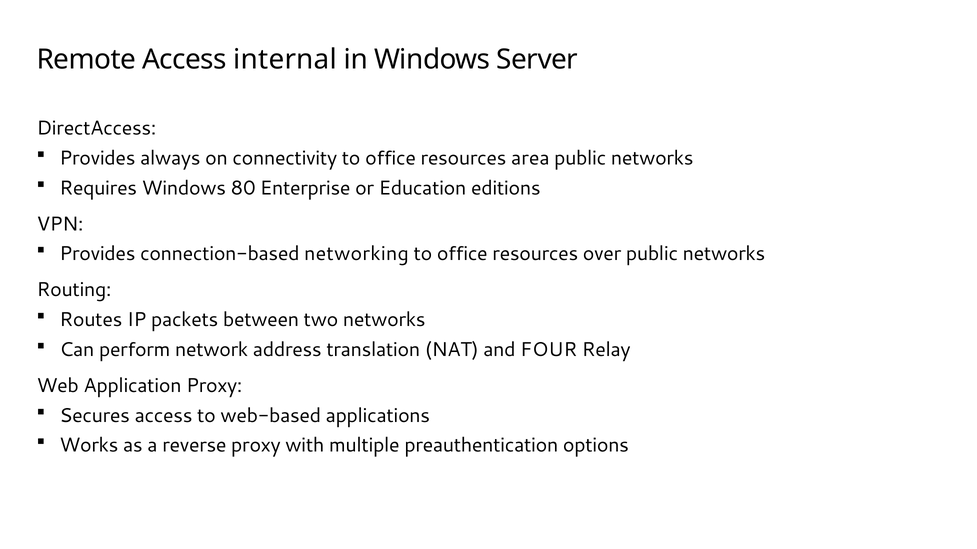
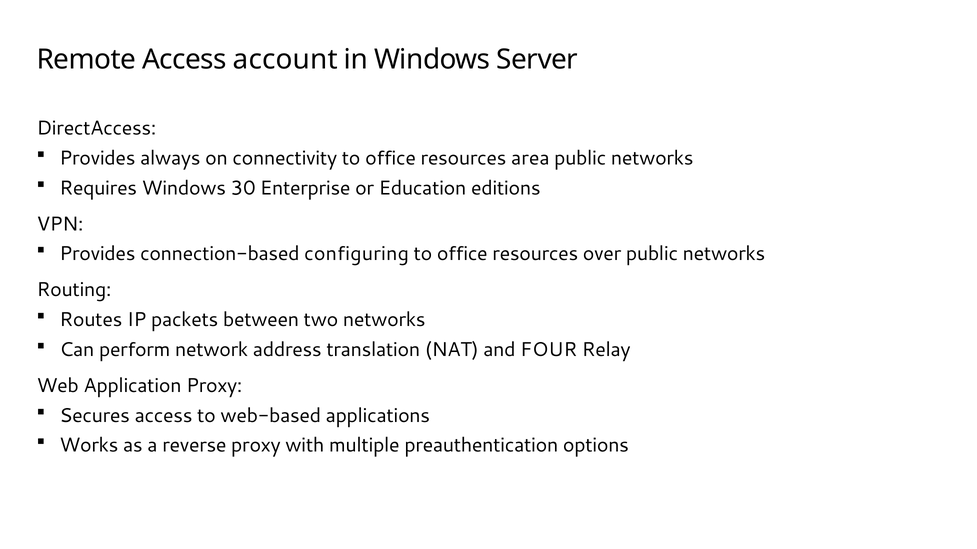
internal: internal -> account
80: 80 -> 30
networking: networking -> configuring
